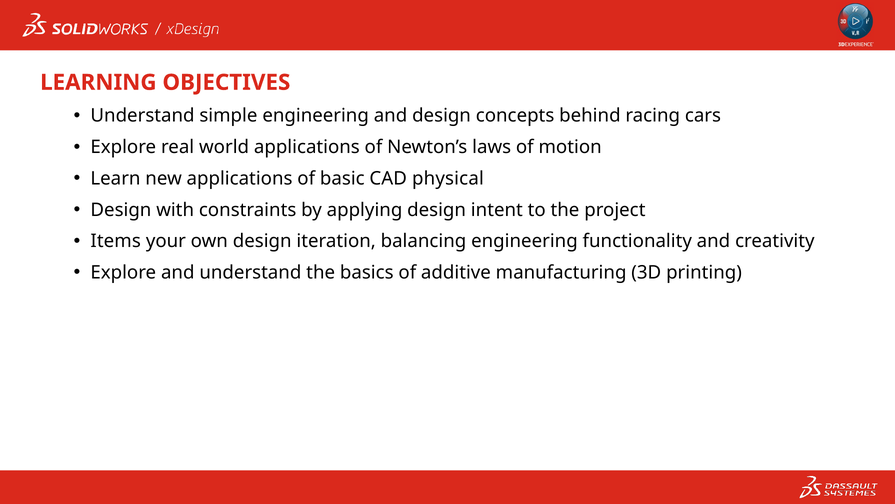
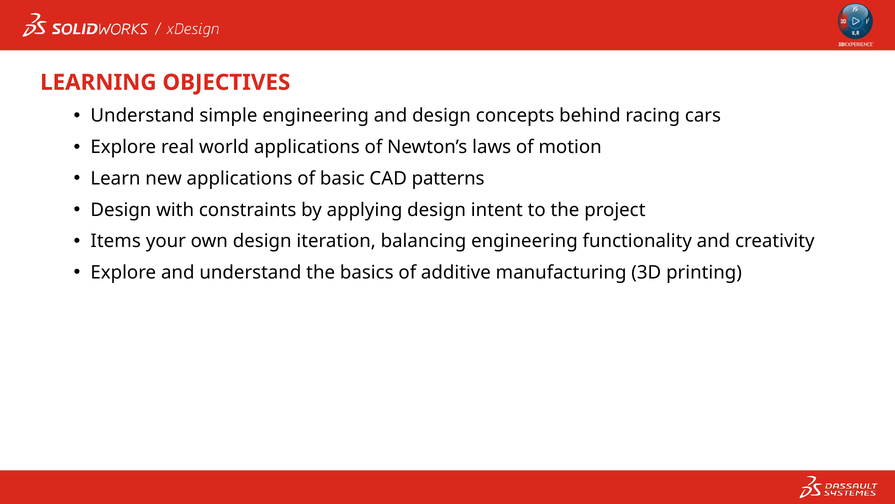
physical: physical -> patterns
